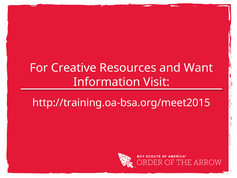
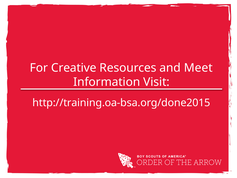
Want: Want -> Meet
http://training.oa-bsa.org/meet2015: http://training.oa-bsa.org/meet2015 -> http://training.oa-bsa.org/done2015
